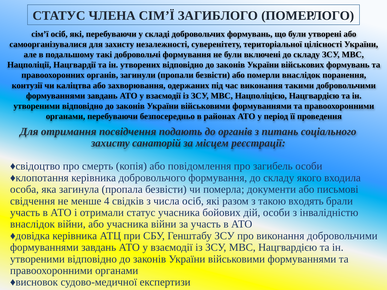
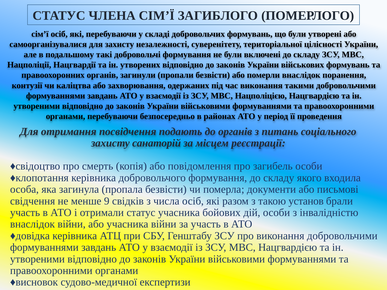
4: 4 -> 9
входять: входять -> установ
